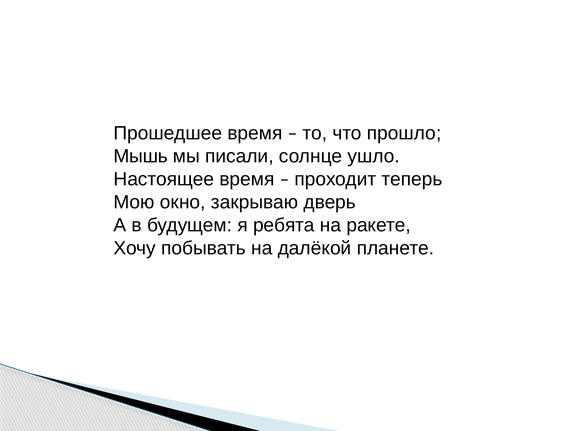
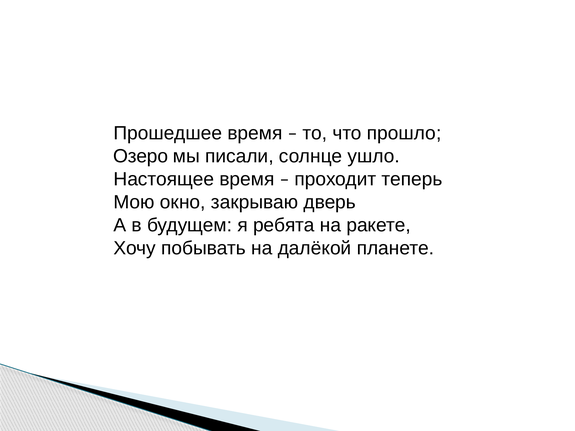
Мышь: Мышь -> Озеро
